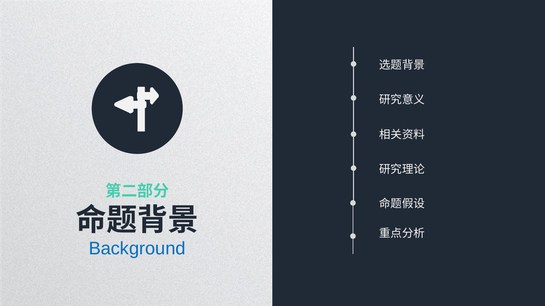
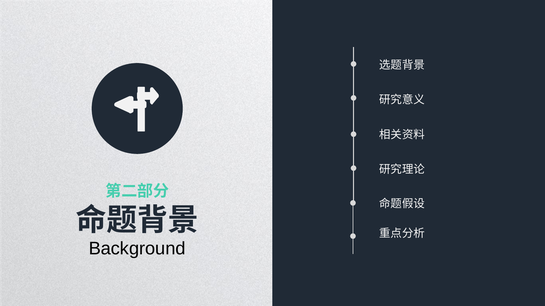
Background colour: blue -> black
